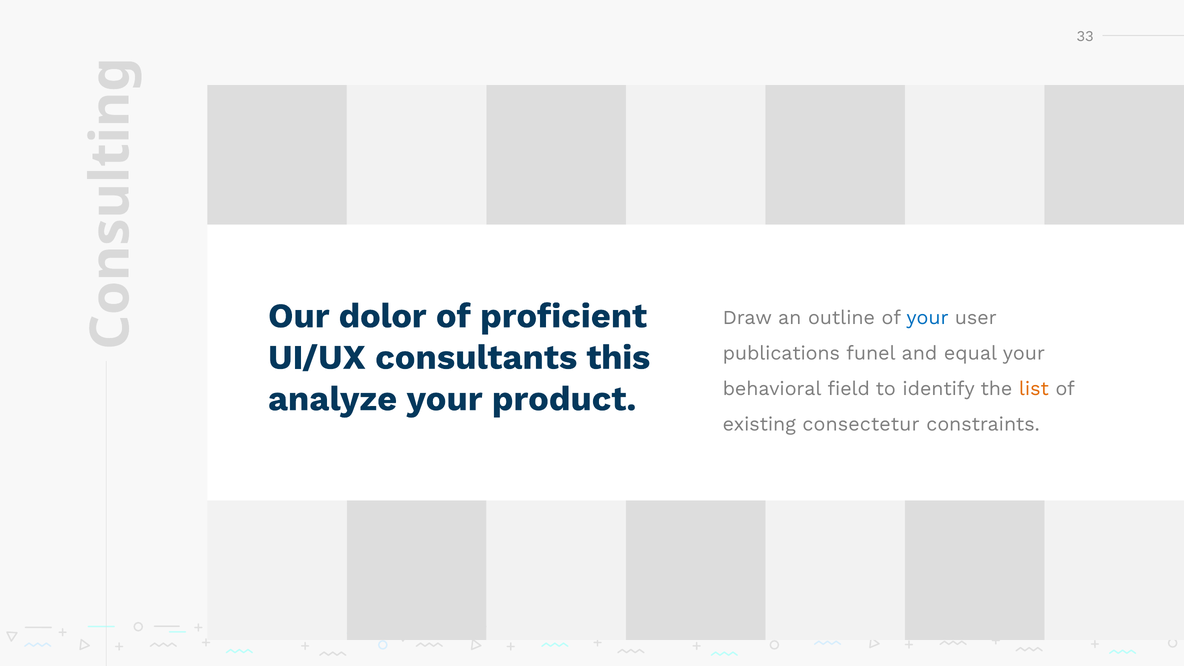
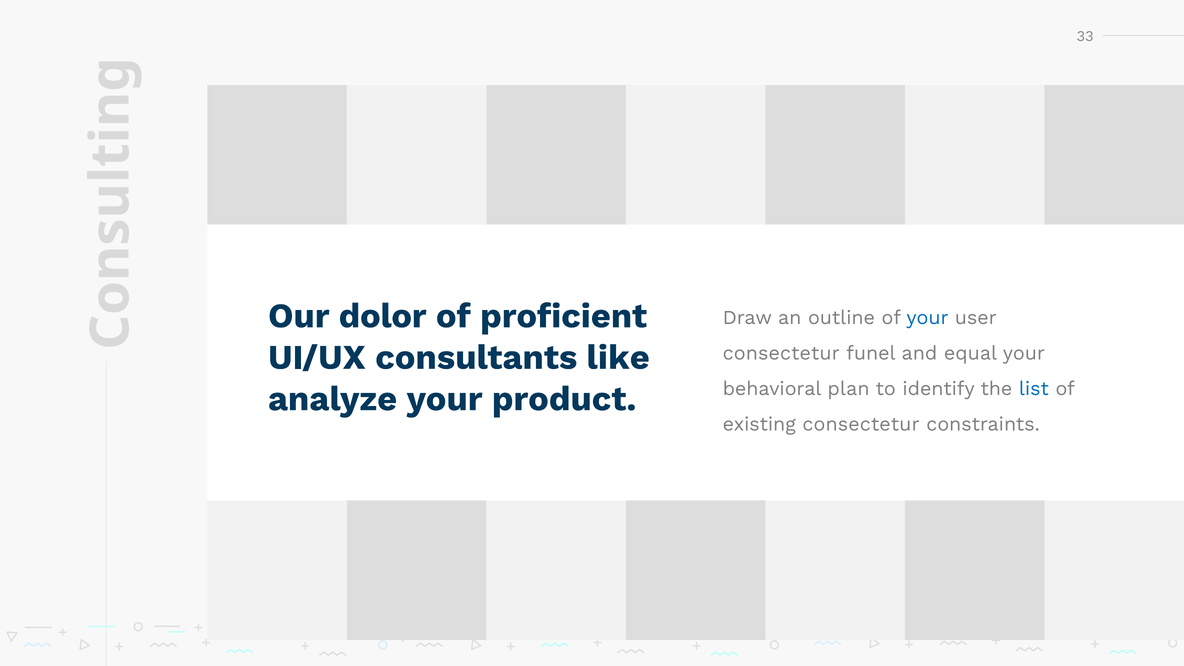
this: this -> like
publications at (781, 353): publications -> consectetur
field: field -> plan
list colour: orange -> blue
